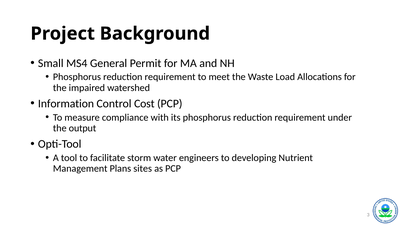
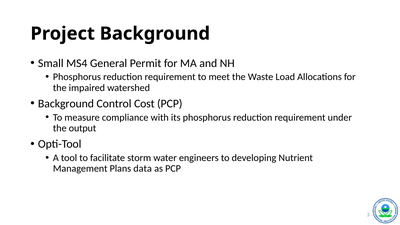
Information at (66, 104): Information -> Background
sites: sites -> data
